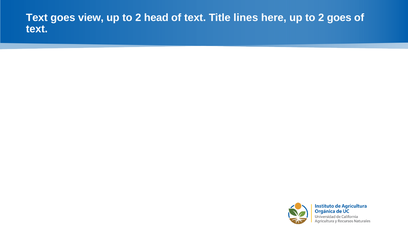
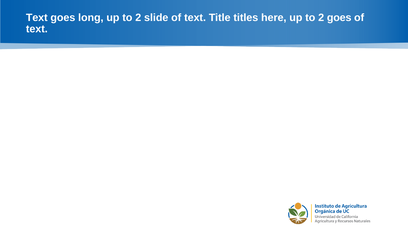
view: view -> long
head: head -> slide
lines: lines -> titles
